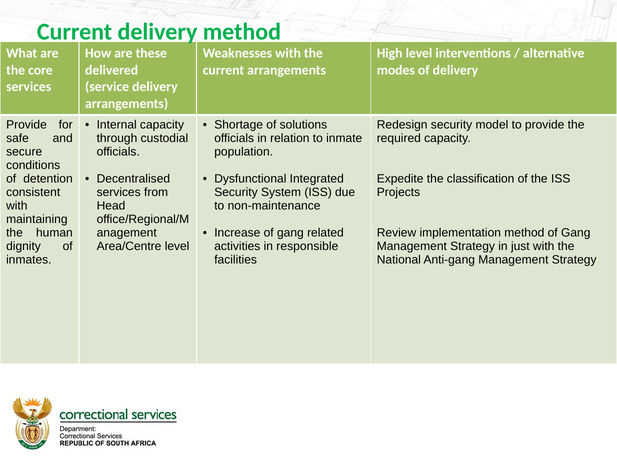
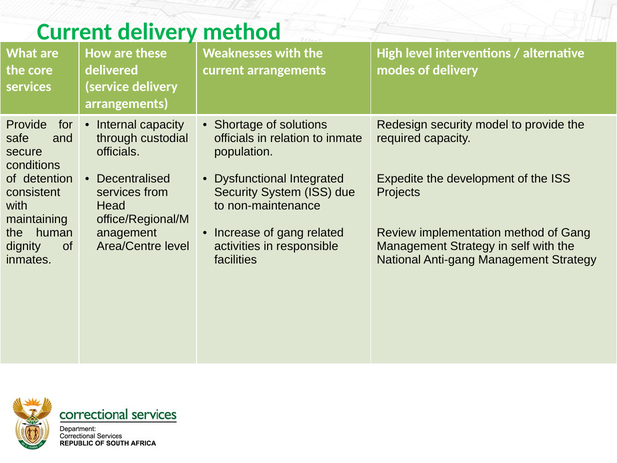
classification: classification -> development
just: just -> self
